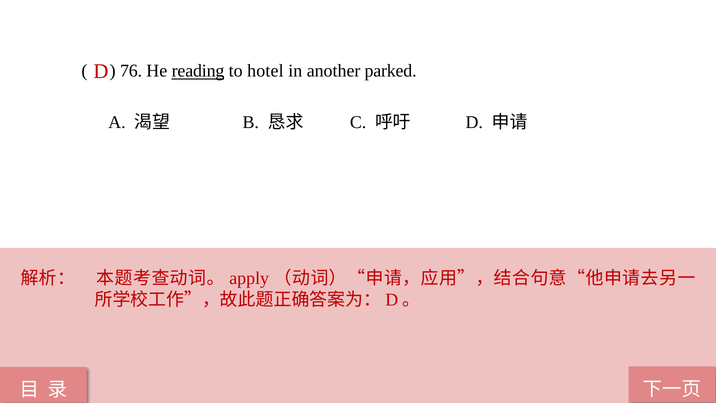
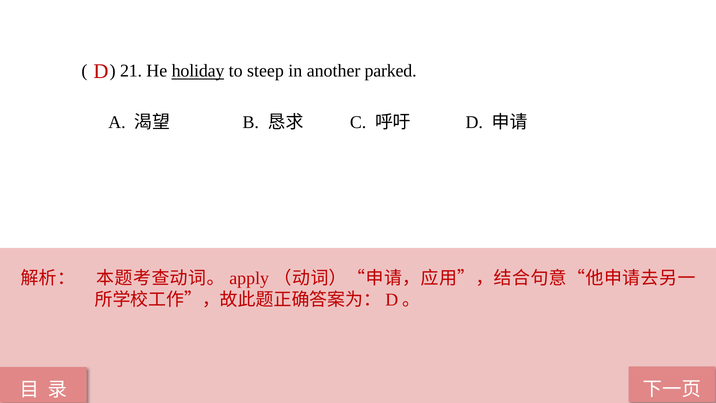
76: 76 -> 21
reading: reading -> holiday
hotel: hotel -> steep
